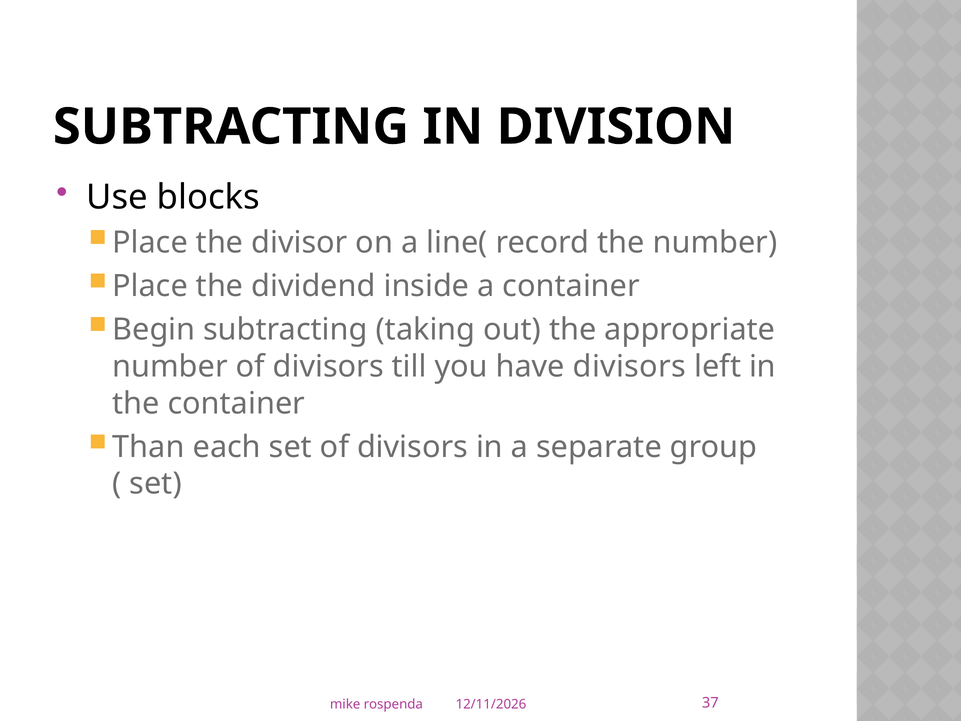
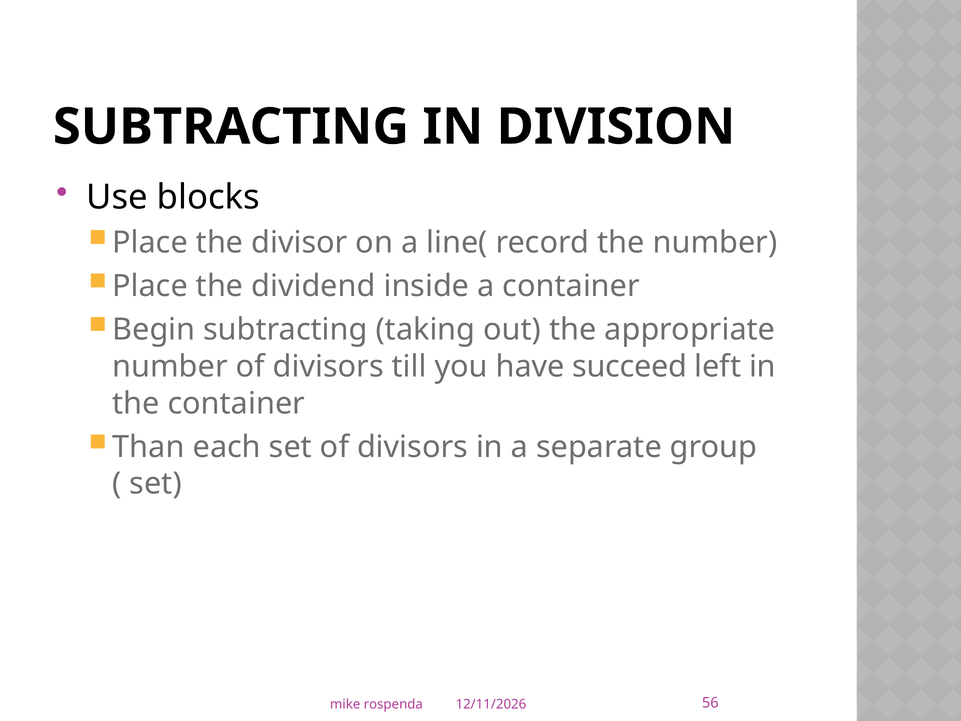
have divisors: divisors -> succeed
37: 37 -> 56
